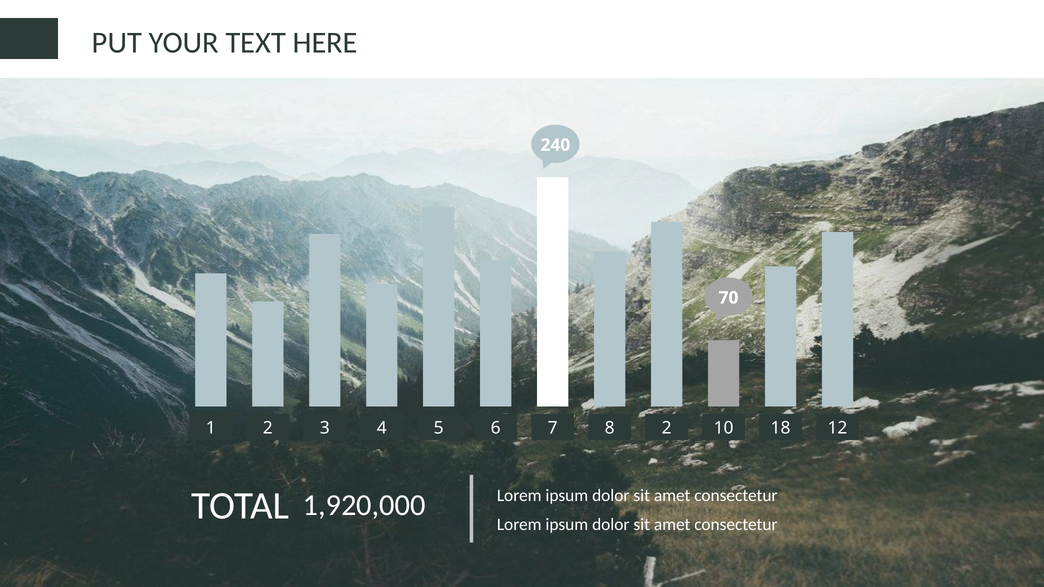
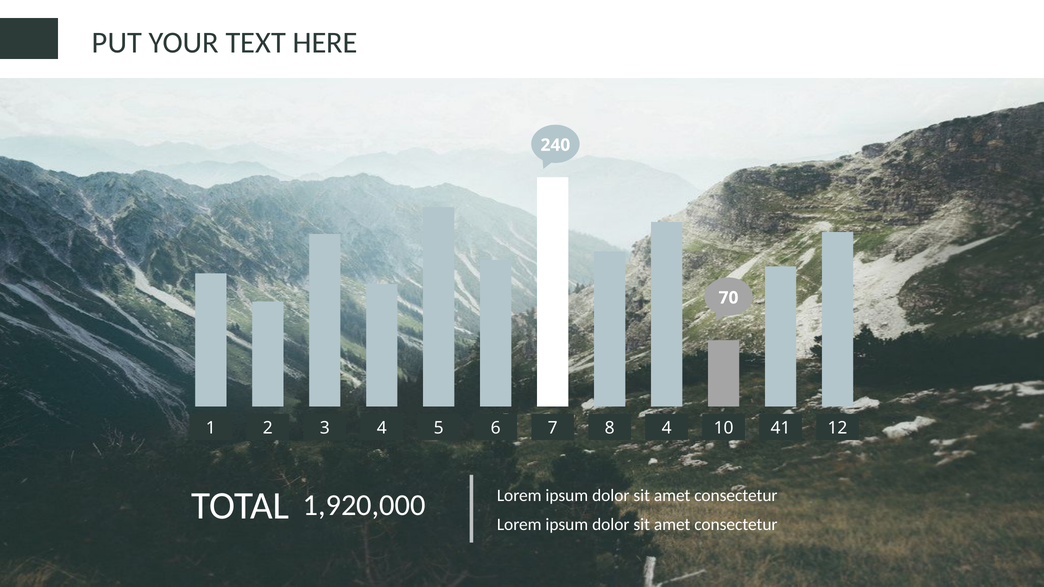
8 2: 2 -> 4
18: 18 -> 41
